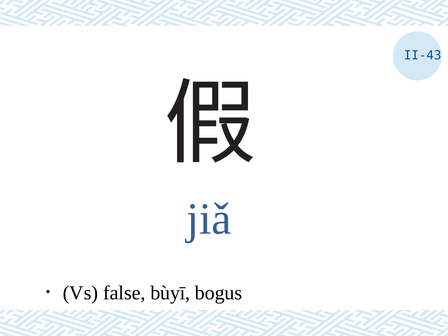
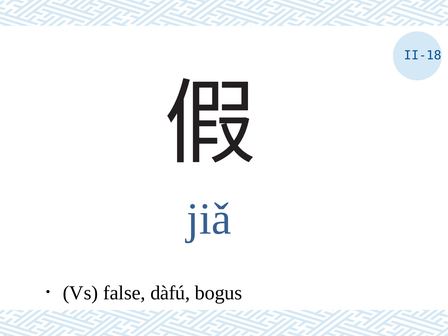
II-43: II-43 -> II-18
bùyī: bùyī -> dàfú
